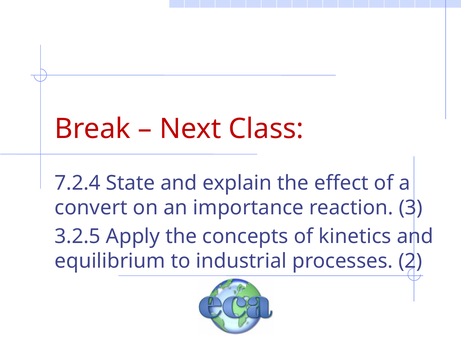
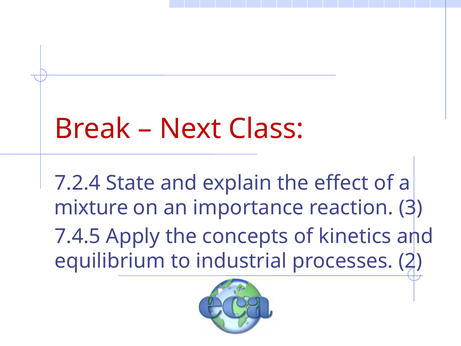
convert: convert -> mixture
3.2.5: 3.2.5 -> 7.4.5
